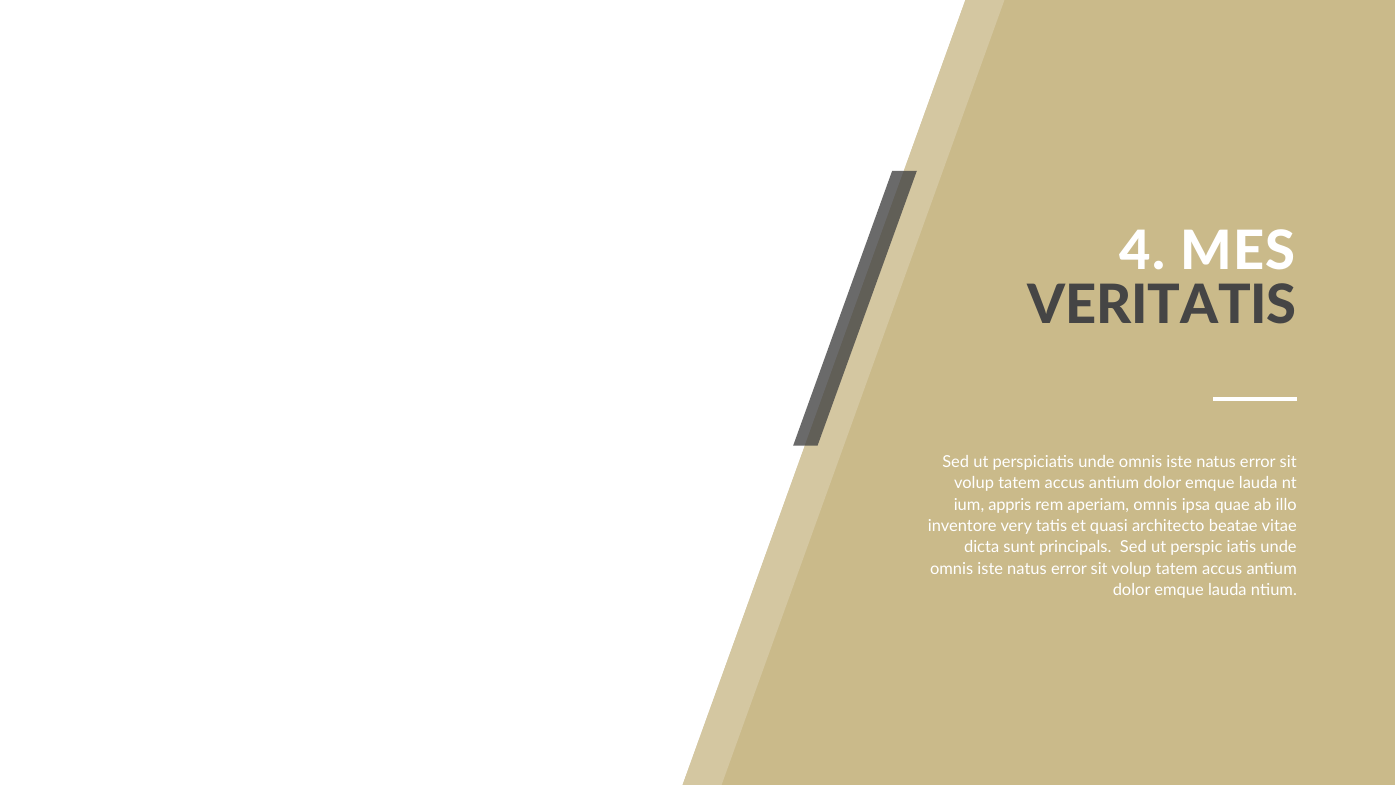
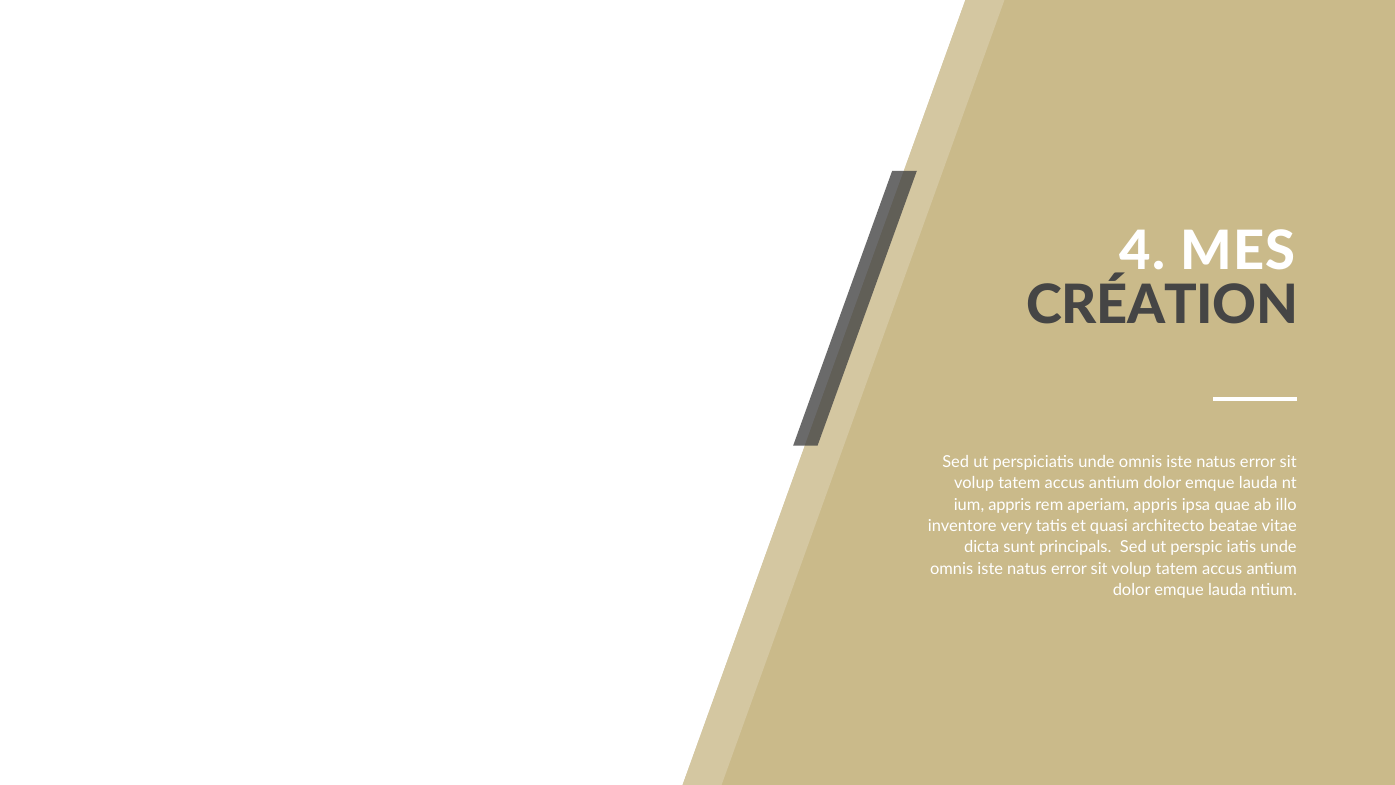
VERITATIS: VERITATIS -> CRÉATION
aperiam omnis: omnis -> appris
